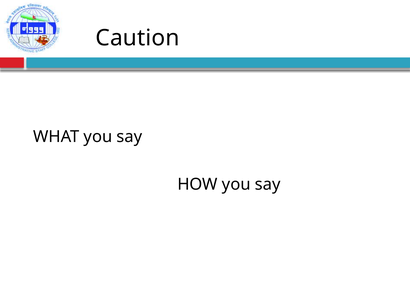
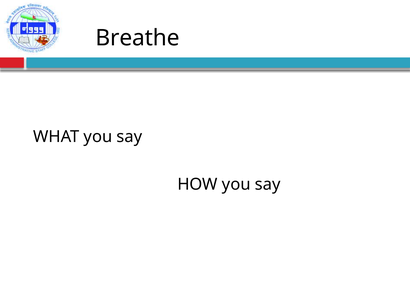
Caution: Caution -> Breathe
